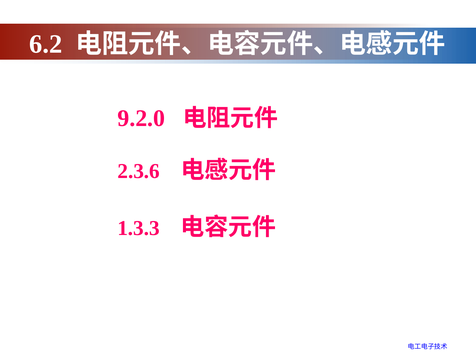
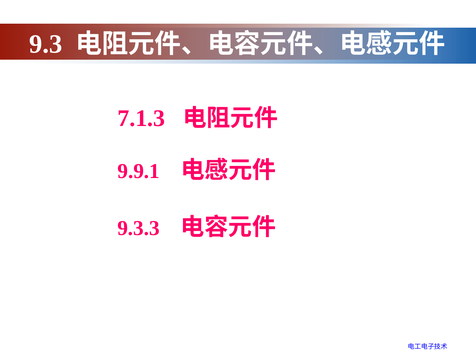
6.2: 6.2 -> 9.3
9.2.0: 9.2.0 -> 7.1.3
2.3.6: 2.3.6 -> 9.9.1
1.3.3: 1.3.3 -> 9.3.3
